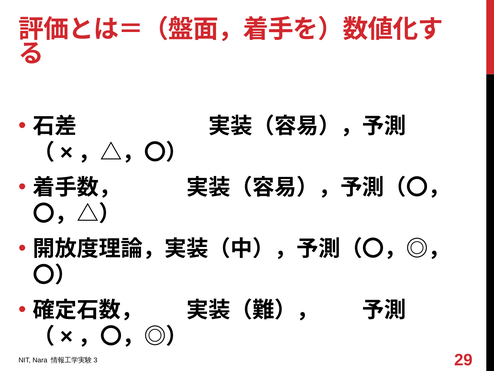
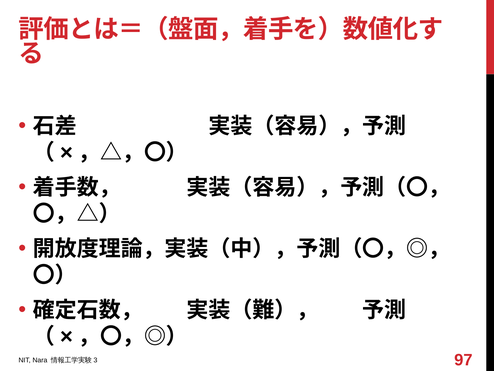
29: 29 -> 97
